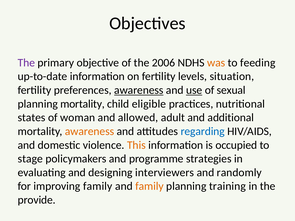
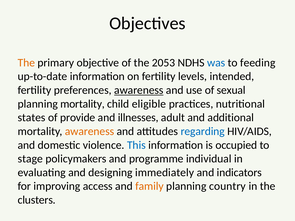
The at (26, 63) colour: purple -> orange
2006: 2006 -> 2053
was colour: orange -> blue
situation: situation -> intended
use underline: present -> none
woman: woman -> provide
allowed: allowed -> illnesses
This colour: orange -> blue
strategies: strategies -> individual
interviewers: interviewers -> immediately
randomly: randomly -> indicators
improving family: family -> access
training: training -> country
provide: provide -> clusters
